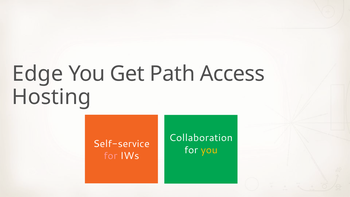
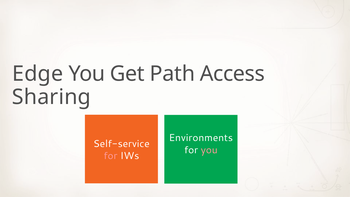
Hosting: Hosting -> Sharing
Collaboration: Collaboration -> Environments
you at (209, 150) colour: yellow -> pink
